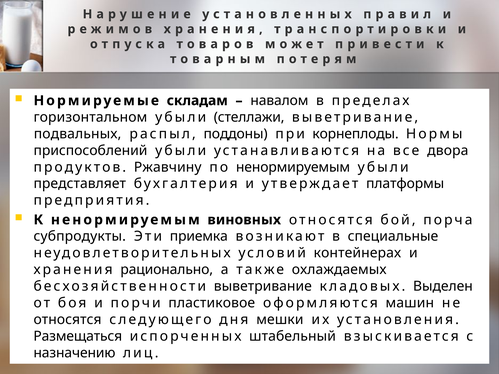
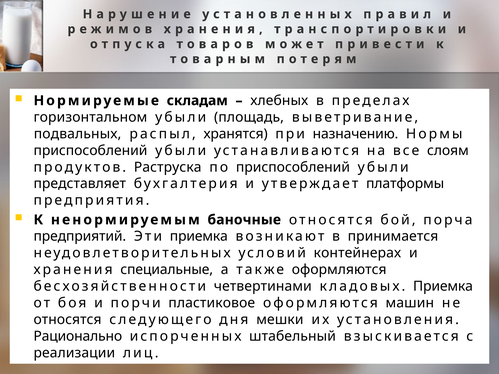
навалом: навалом -> хлебных
стеллажи: стеллажи -> площадь
поддоны: поддоны -> хранятся
корнеплоды: корнеплоды -> назначению
двора: двора -> слоям
Ржавчину: Ржавчину -> Раструска
по ненормируемым: ненормируемым -> приспособлений
виновных: виновных -> баночные
субпродукты: субпродукты -> предприятий
специальные: специальные -> принимается
рационально: рационально -> специальные
также охлаждаемых: охлаждаемых -> оформляются
бесхозяйственности выветривание: выветривание -> четвертинами
кладовых Выделен: Выделен -> Приемка
Размещаться: Размещаться -> Рационально
назначению: назначению -> реализации
